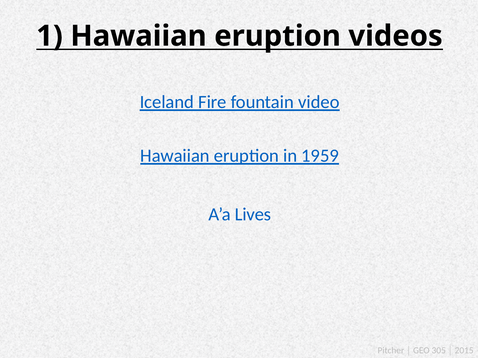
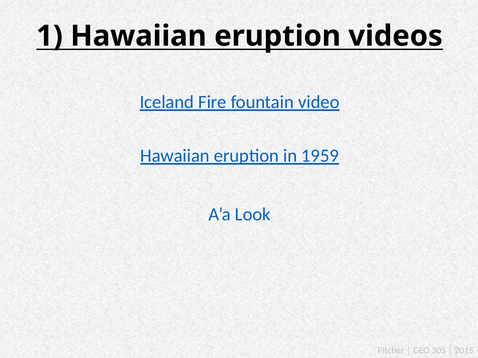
Lives: Lives -> Look
